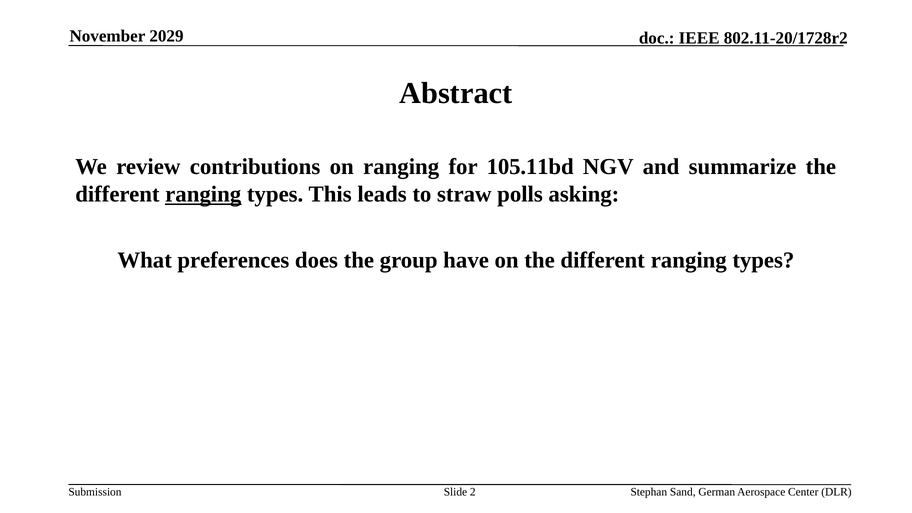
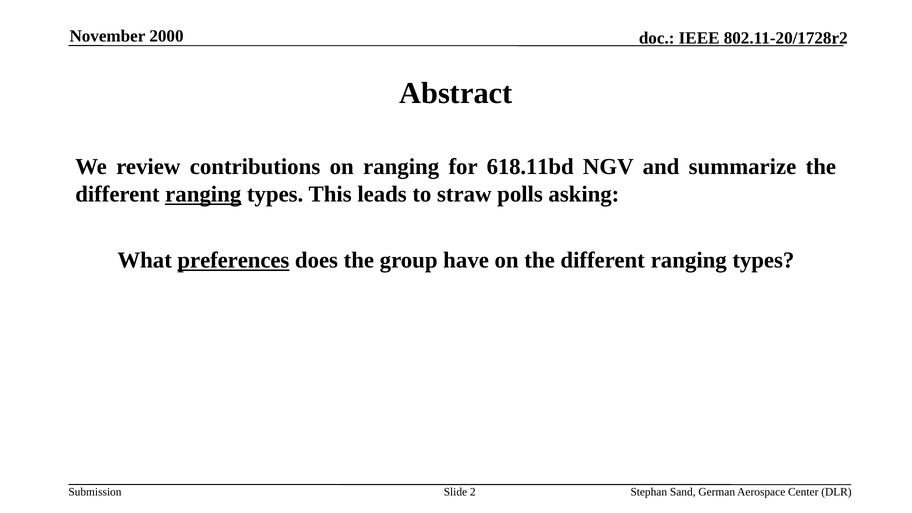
2029: 2029 -> 2000
105.11bd: 105.11bd -> 618.11bd
preferences underline: none -> present
